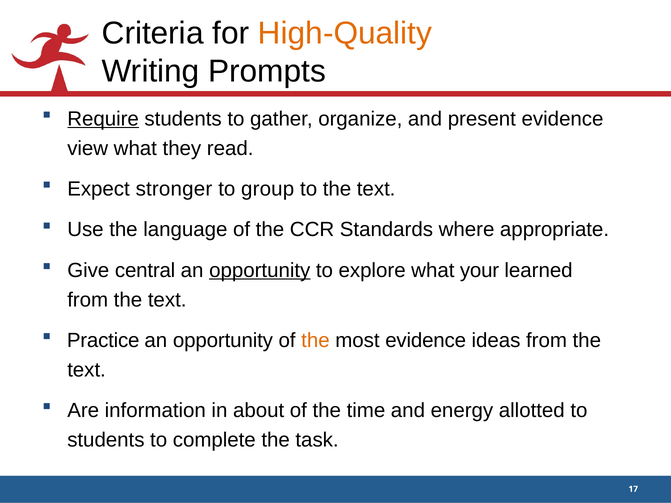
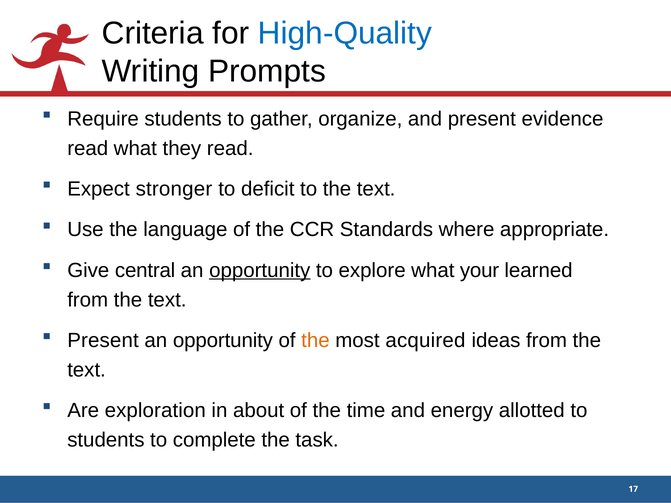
High-Quality colour: orange -> blue
Require underline: present -> none
view at (88, 148): view -> read
group: group -> deficit
Practice at (103, 341): Practice -> Present
most evidence: evidence -> acquired
information: information -> exploration
